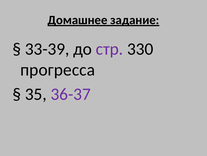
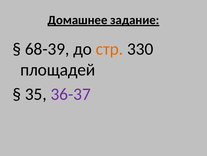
33-39: 33-39 -> 68-39
стр colour: purple -> orange
прогресса: прогресса -> площадей
